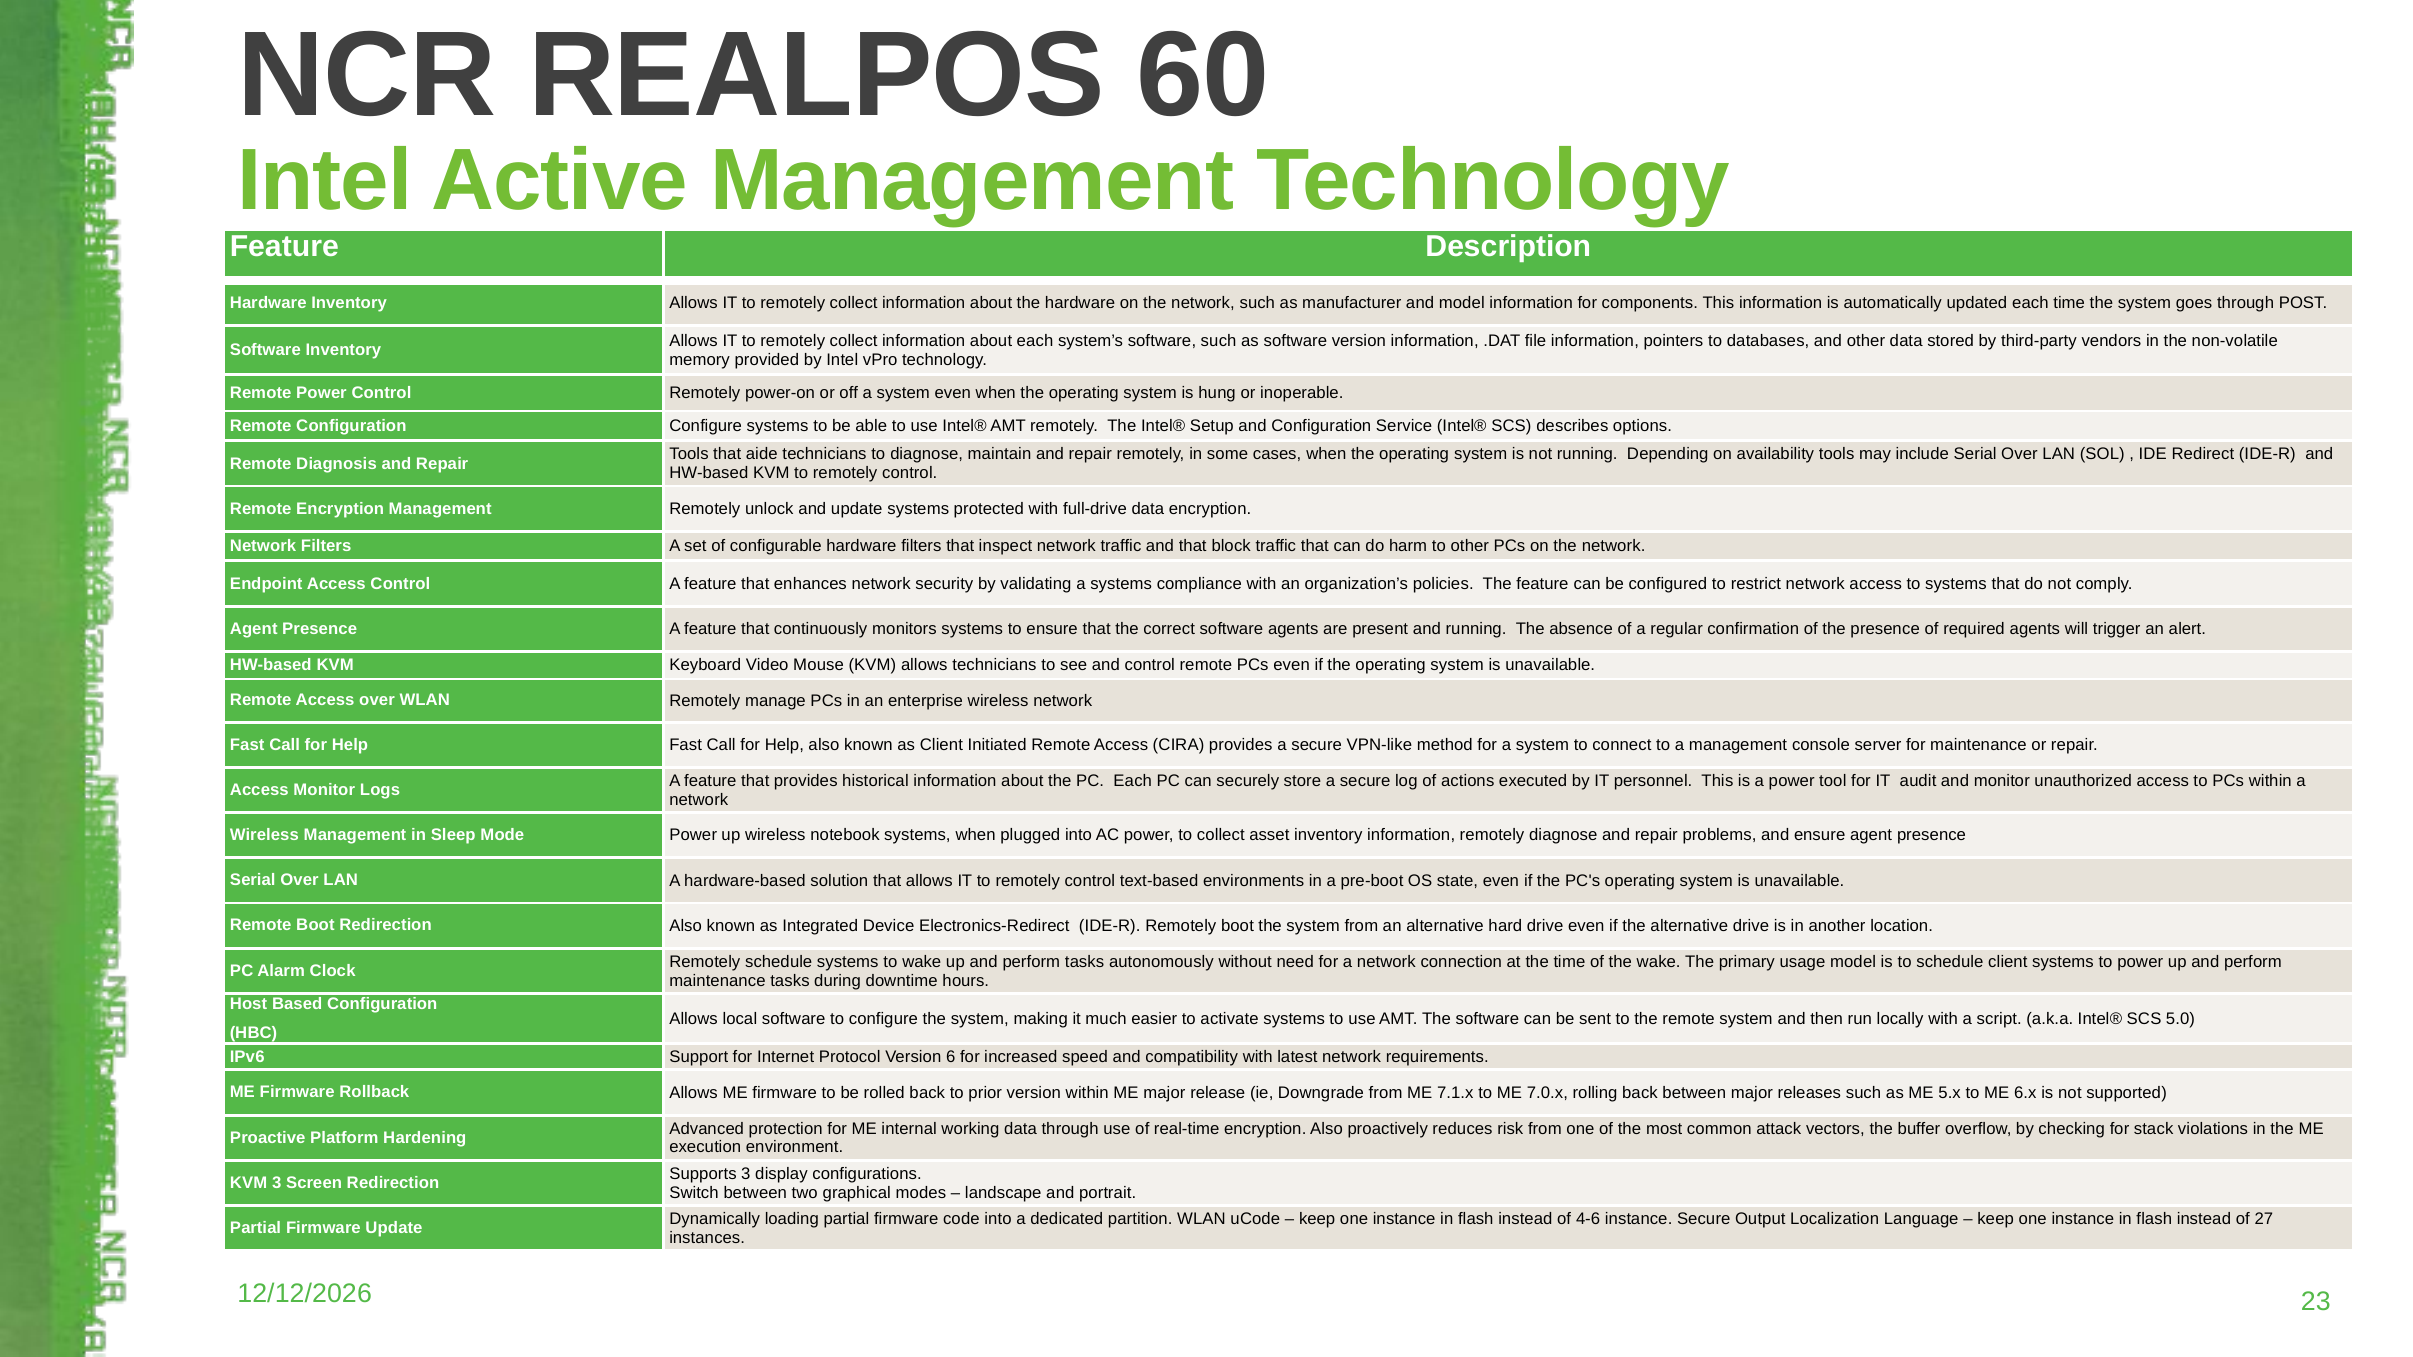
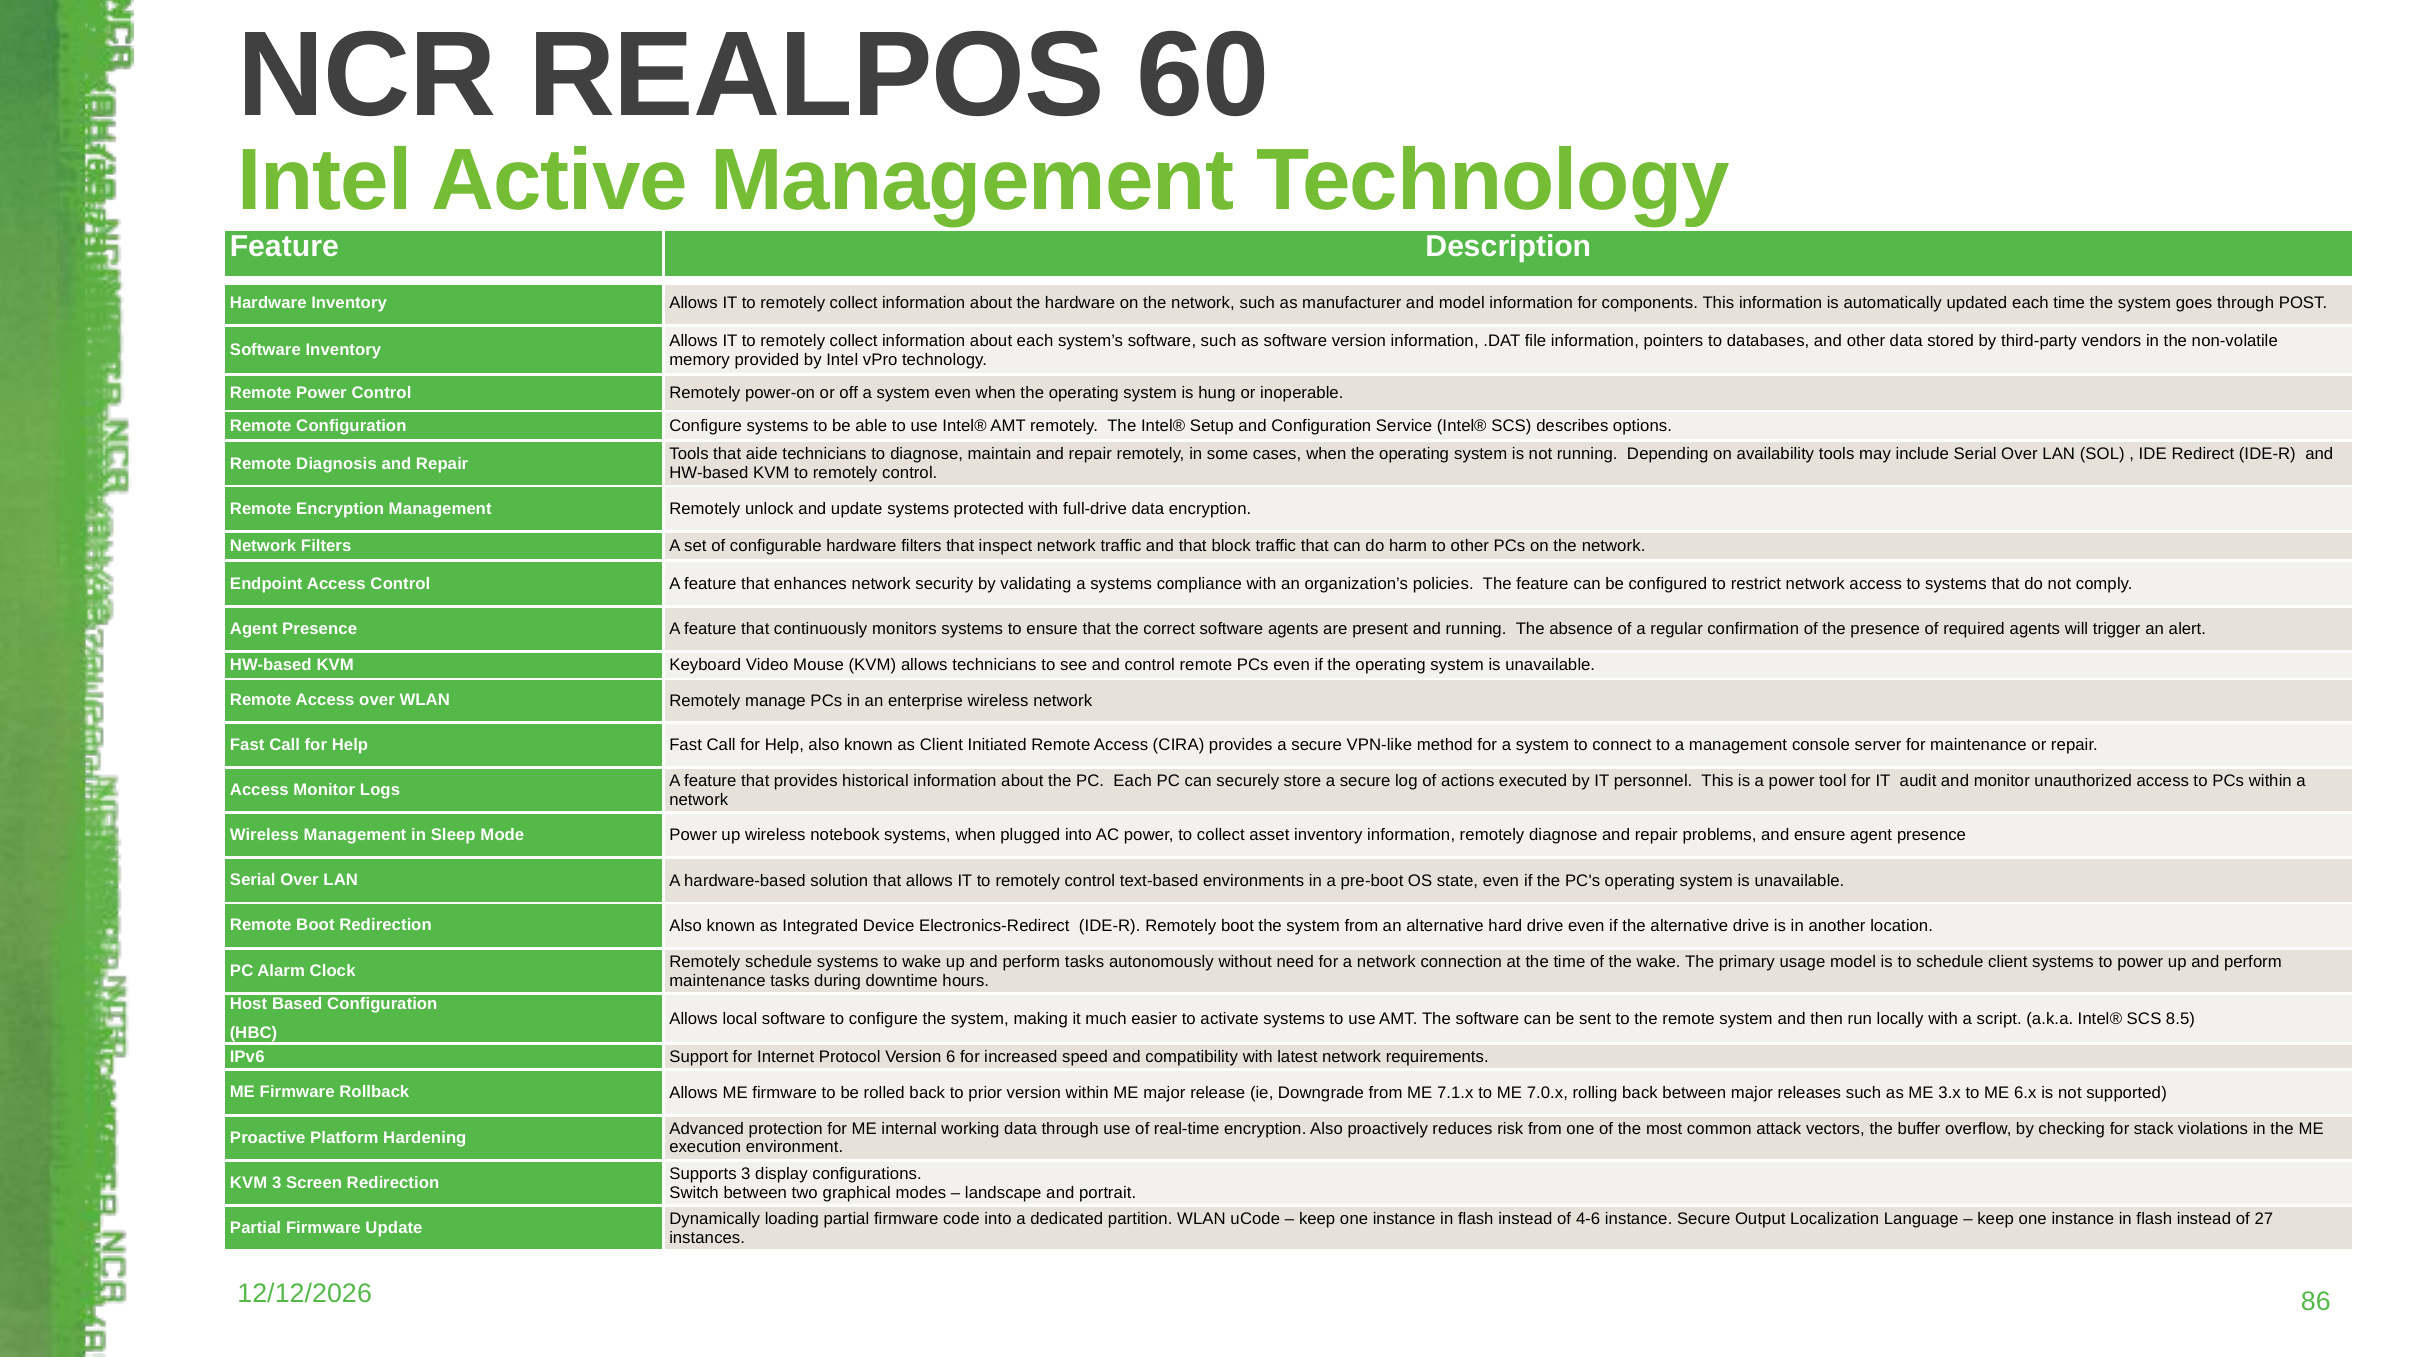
5.0: 5.0 -> 8.5
5.x: 5.x -> 3.x
23: 23 -> 86
